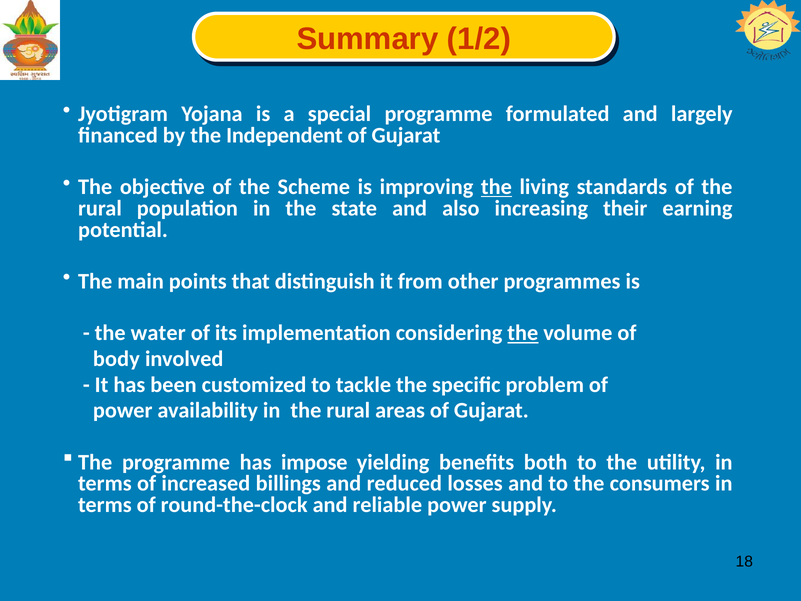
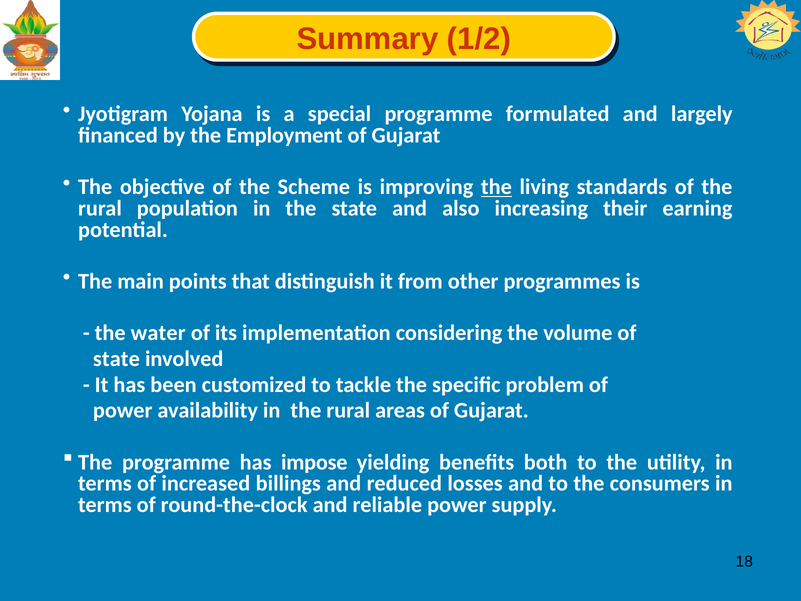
Independent: Independent -> Employment
the at (523, 333) underline: present -> none
body at (116, 359): body -> state
